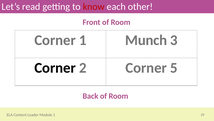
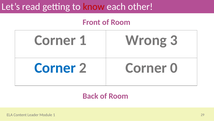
Munch: Munch -> Wrong
Corner at (55, 68) colour: black -> blue
5: 5 -> 0
